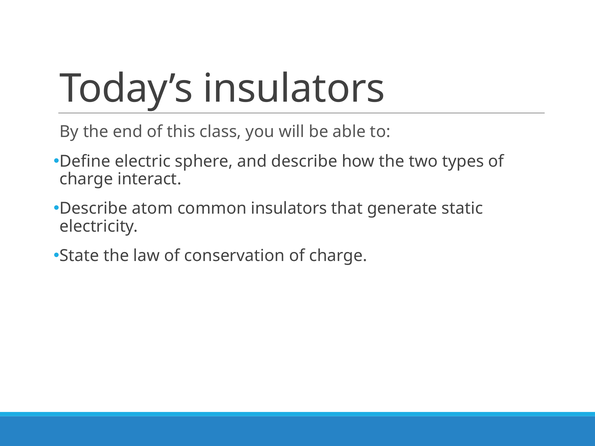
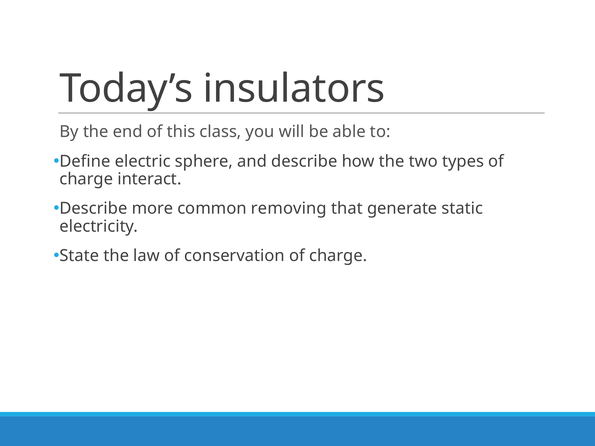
atom: atom -> more
common insulators: insulators -> removing
